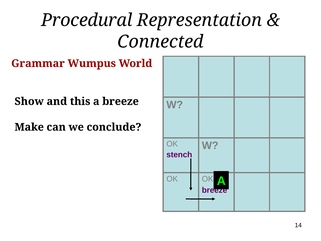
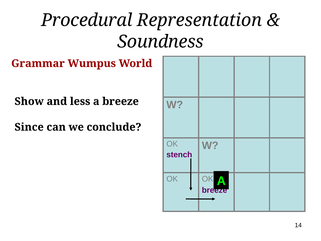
Connected: Connected -> Soundness
this: this -> less
Make: Make -> Since
